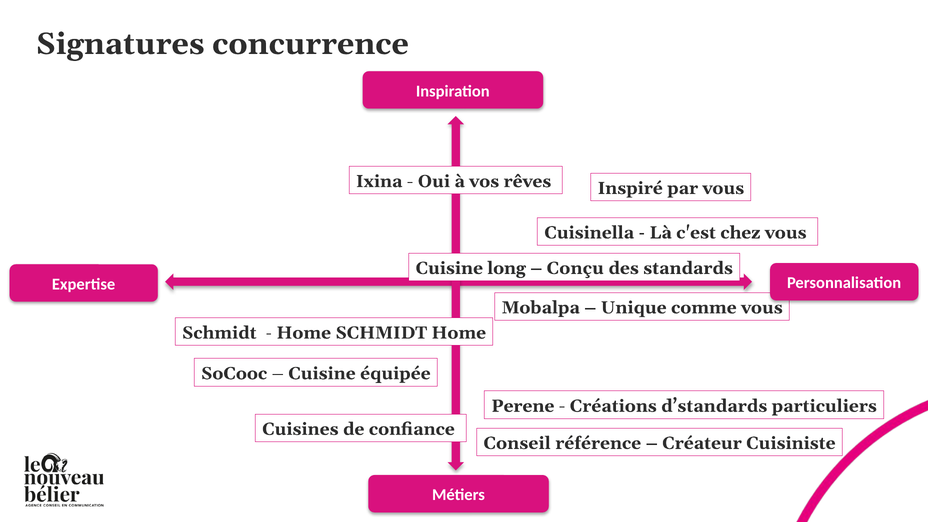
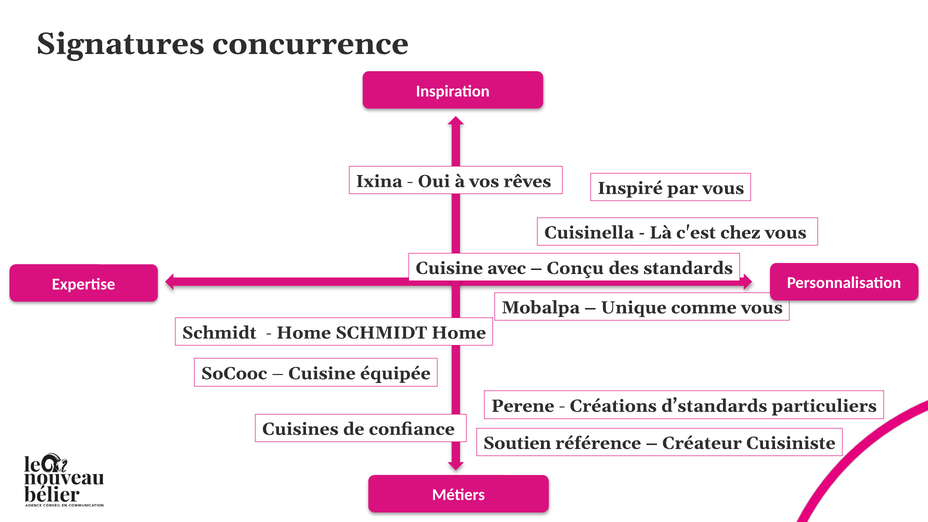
long: long -> avec
Conseil: Conseil -> Soutien
